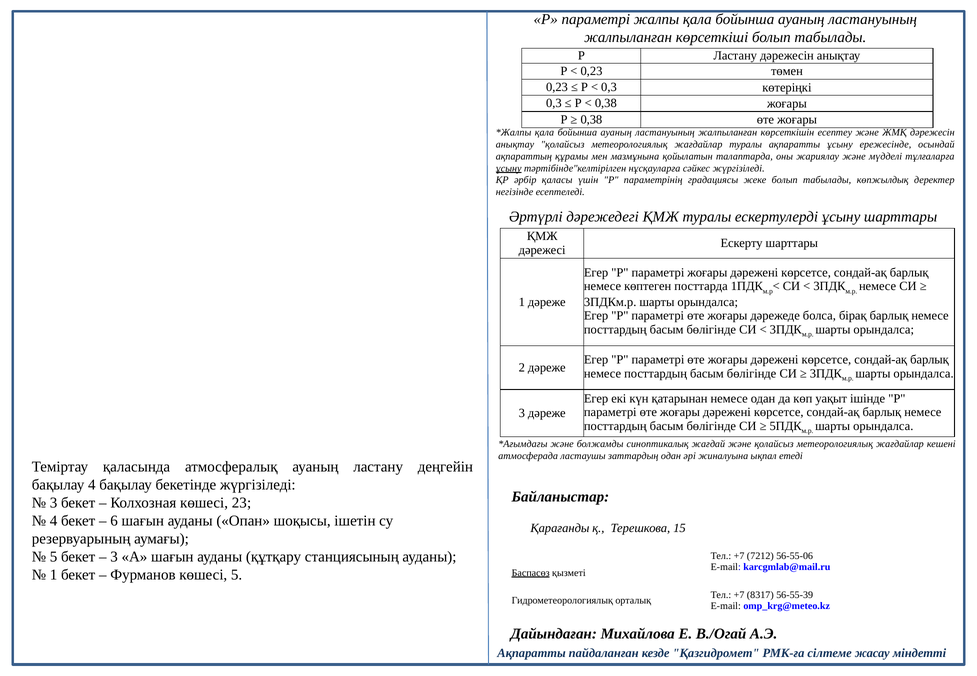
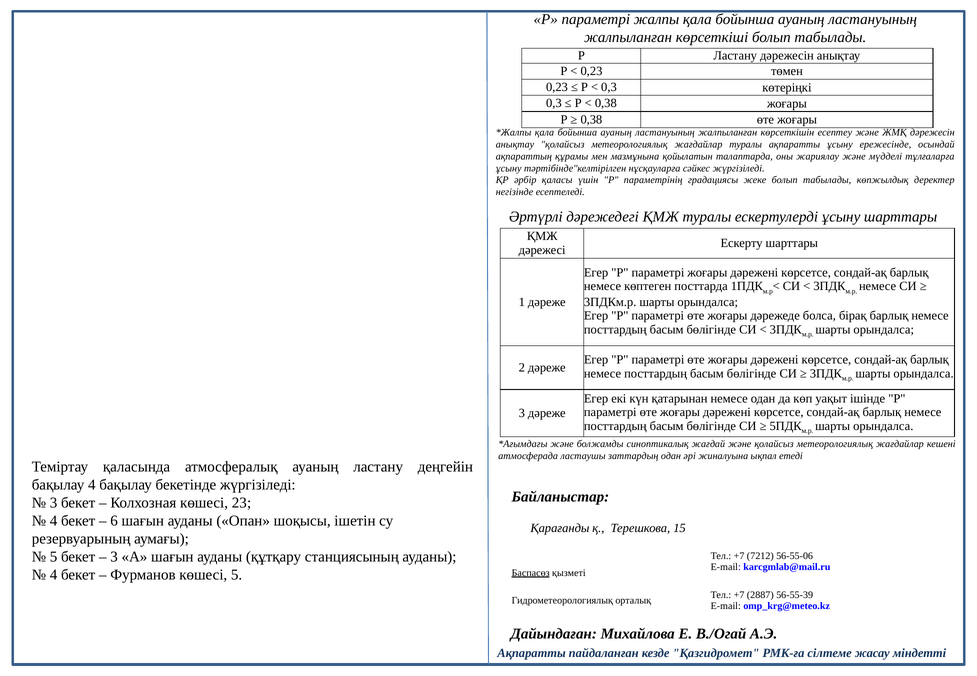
ұсыну at (509, 168) underline: present -> none
1 at (54, 575): 1 -> 4
8317: 8317 -> 2887
